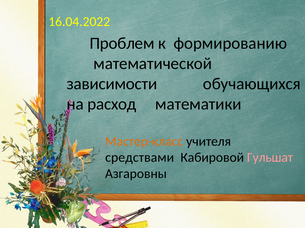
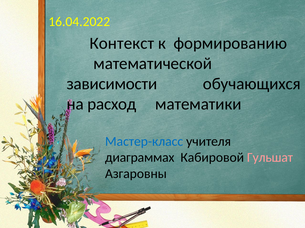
Проблем: Проблем -> Контекст
Мастер-класс colour: orange -> blue
средствами: средствами -> диаграммах
